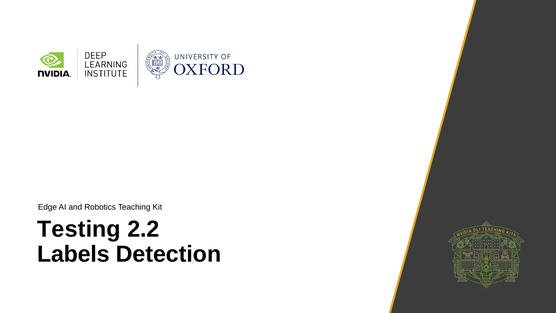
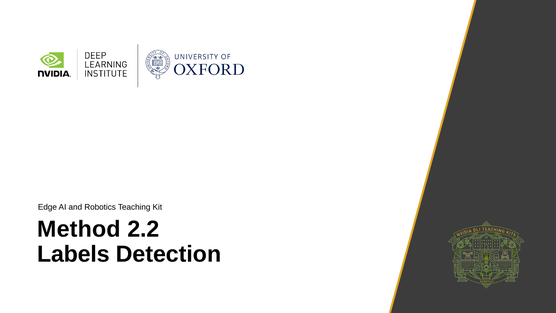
Testing: Testing -> Method
